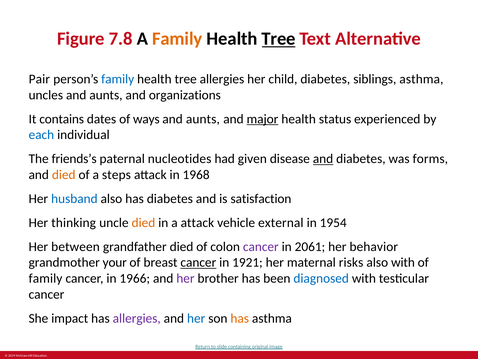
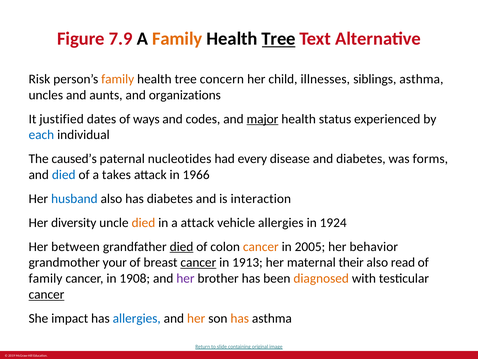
7.8: 7.8 -> 7.9
Pair: Pair -> Risk
family at (118, 79) colour: blue -> orange
tree allergies: allergies -> concern
child diabetes: diabetes -> illnesses
contains: contains -> justified
aunts at (203, 119): aunts -> codes
friends’s: friends’s -> caused’s
given: given -> every
and at (323, 159) underline: present -> none
died at (64, 175) colour: orange -> blue
steps: steps -> takes
1968: 1968 -> 1966
satisfaction: satisfaction -> interaction
thinking: thinking -> diversity
vehicle external: external -> allergies
1954: 1954 -> 1924
died at (182, 246) underline: none -> present
cancer at (261, 246) colour: purple -> orange
2061: 2061 -> 2005
1921: 1921 -> 1913
risks: risks -> their
also with: with -> read
1966: 1966 -> 1908
diagnosed colour: blue -> orange
cancer at (46, 294) underline: none -> present
allergies at (137, 318) colour: purple -> blue
her at (196, 318) colour: blue -> orange
